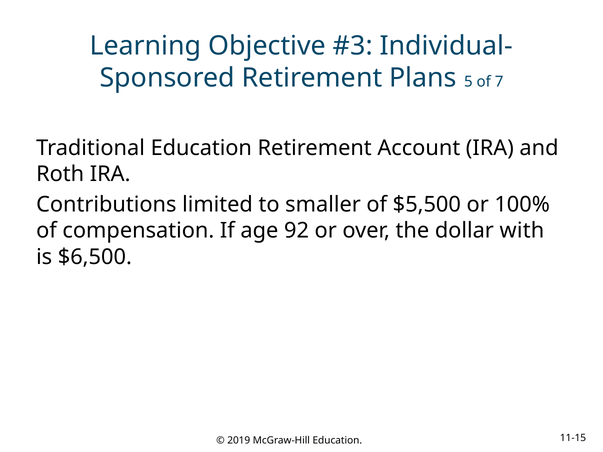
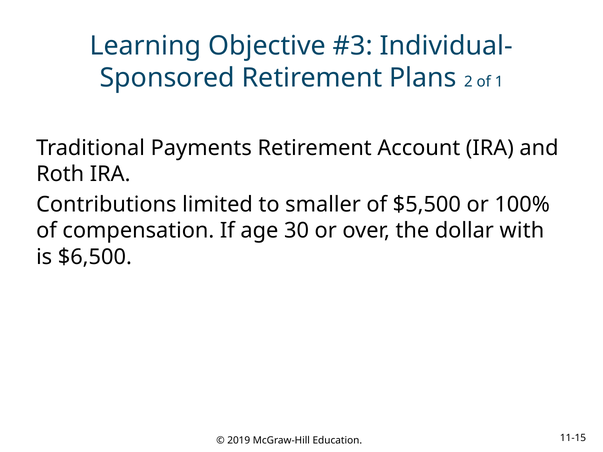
5: 5 -> 2
7: 7 -> 1
Traditional Education: Education -> Payments
92: 92 -> 30
